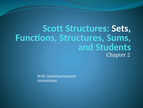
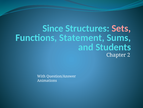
Scott: Scott -> Since
Sets colour: white -> pink
Functions Structures: Structures -> Statement
